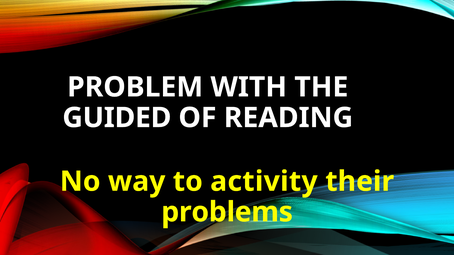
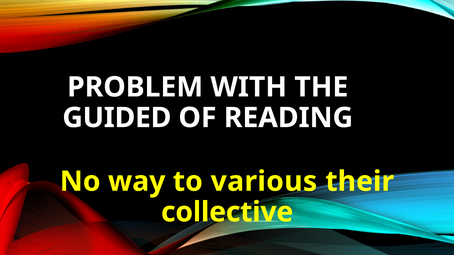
activity: activity -> various
problems: problems -> collective
